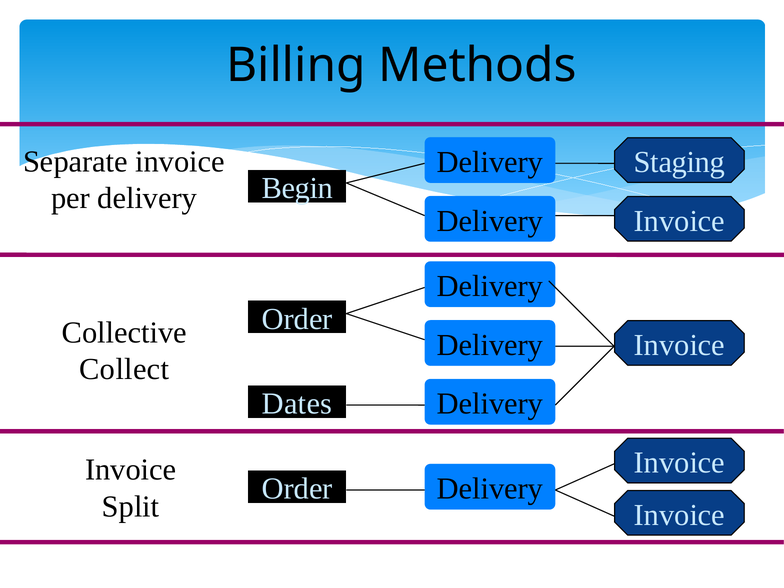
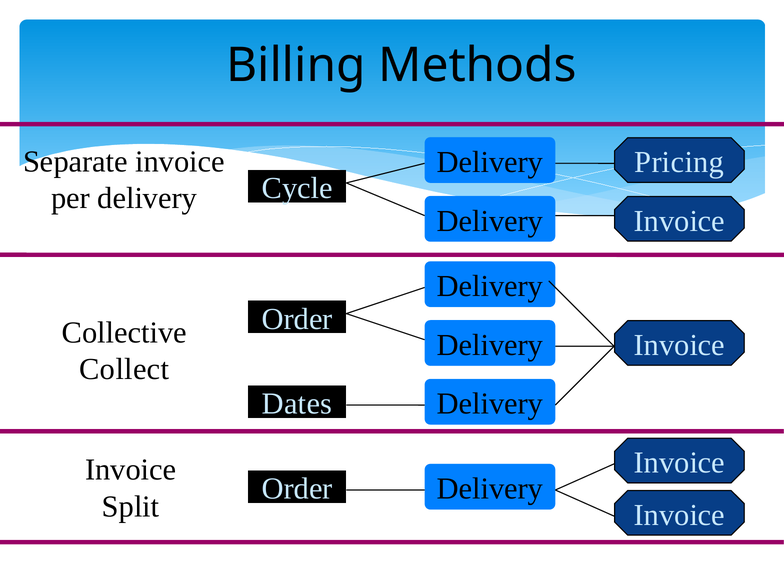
Staging: Staging -> Pricing
Begin: Begin -> Cycle
